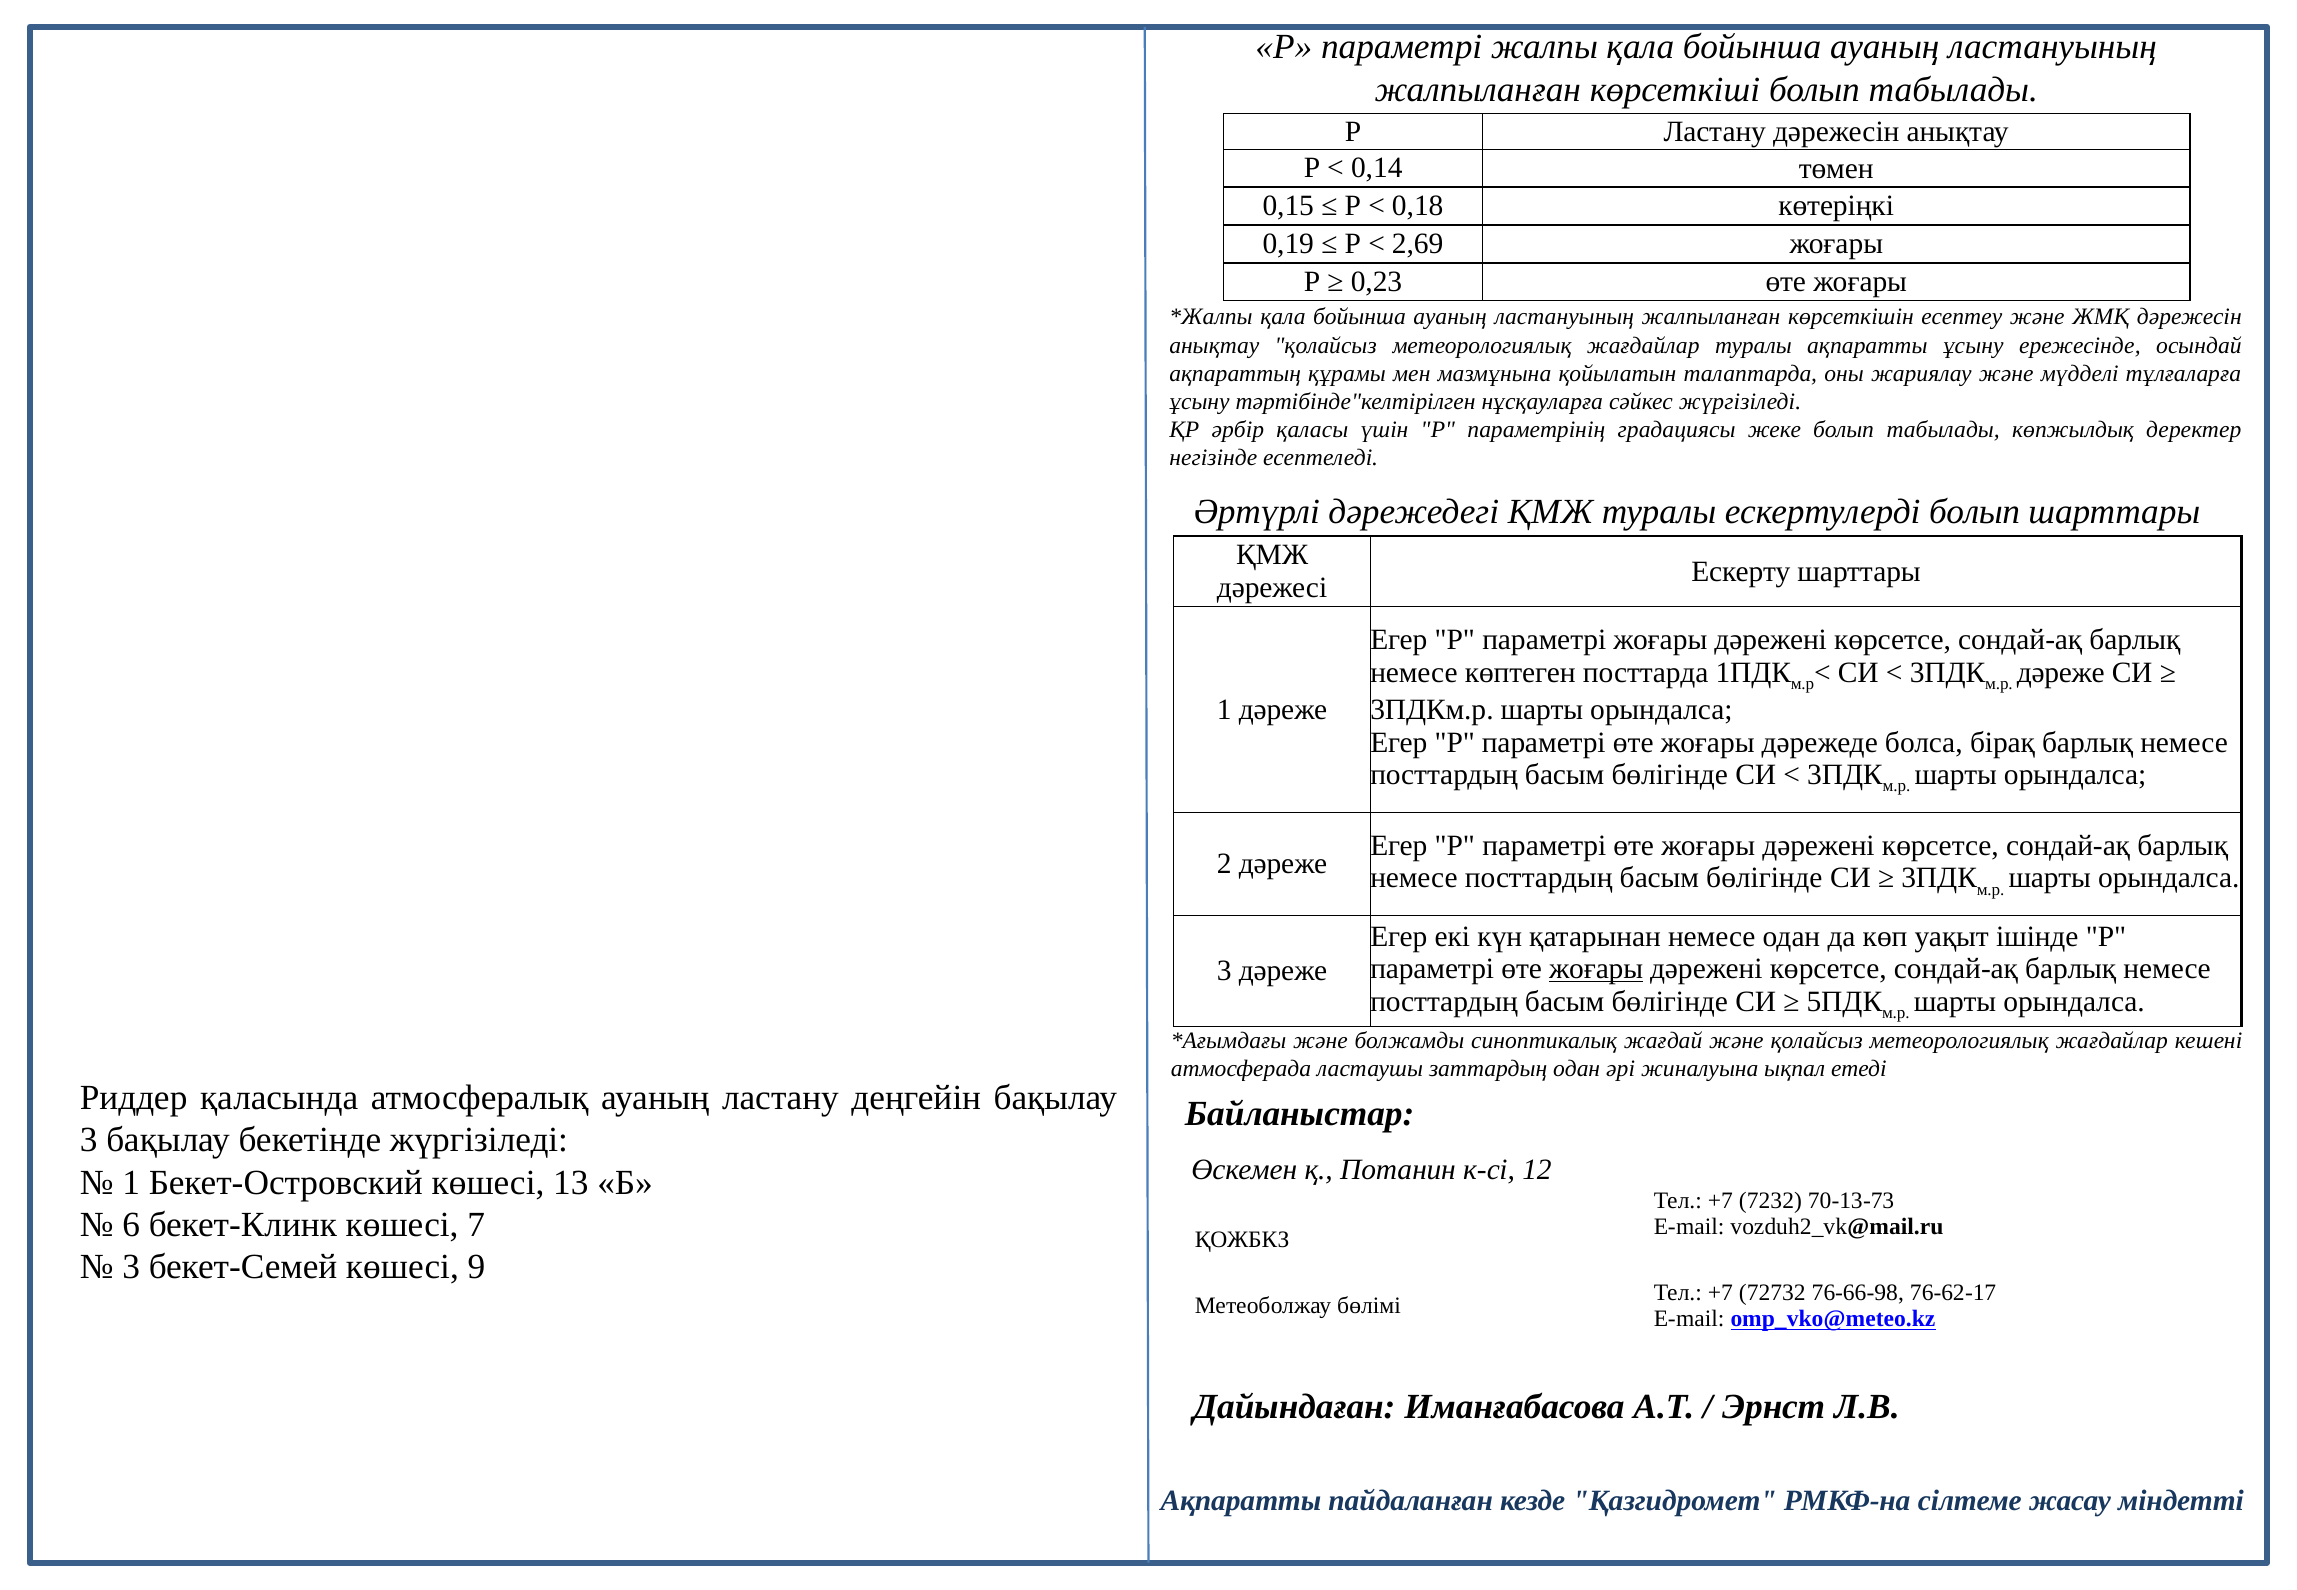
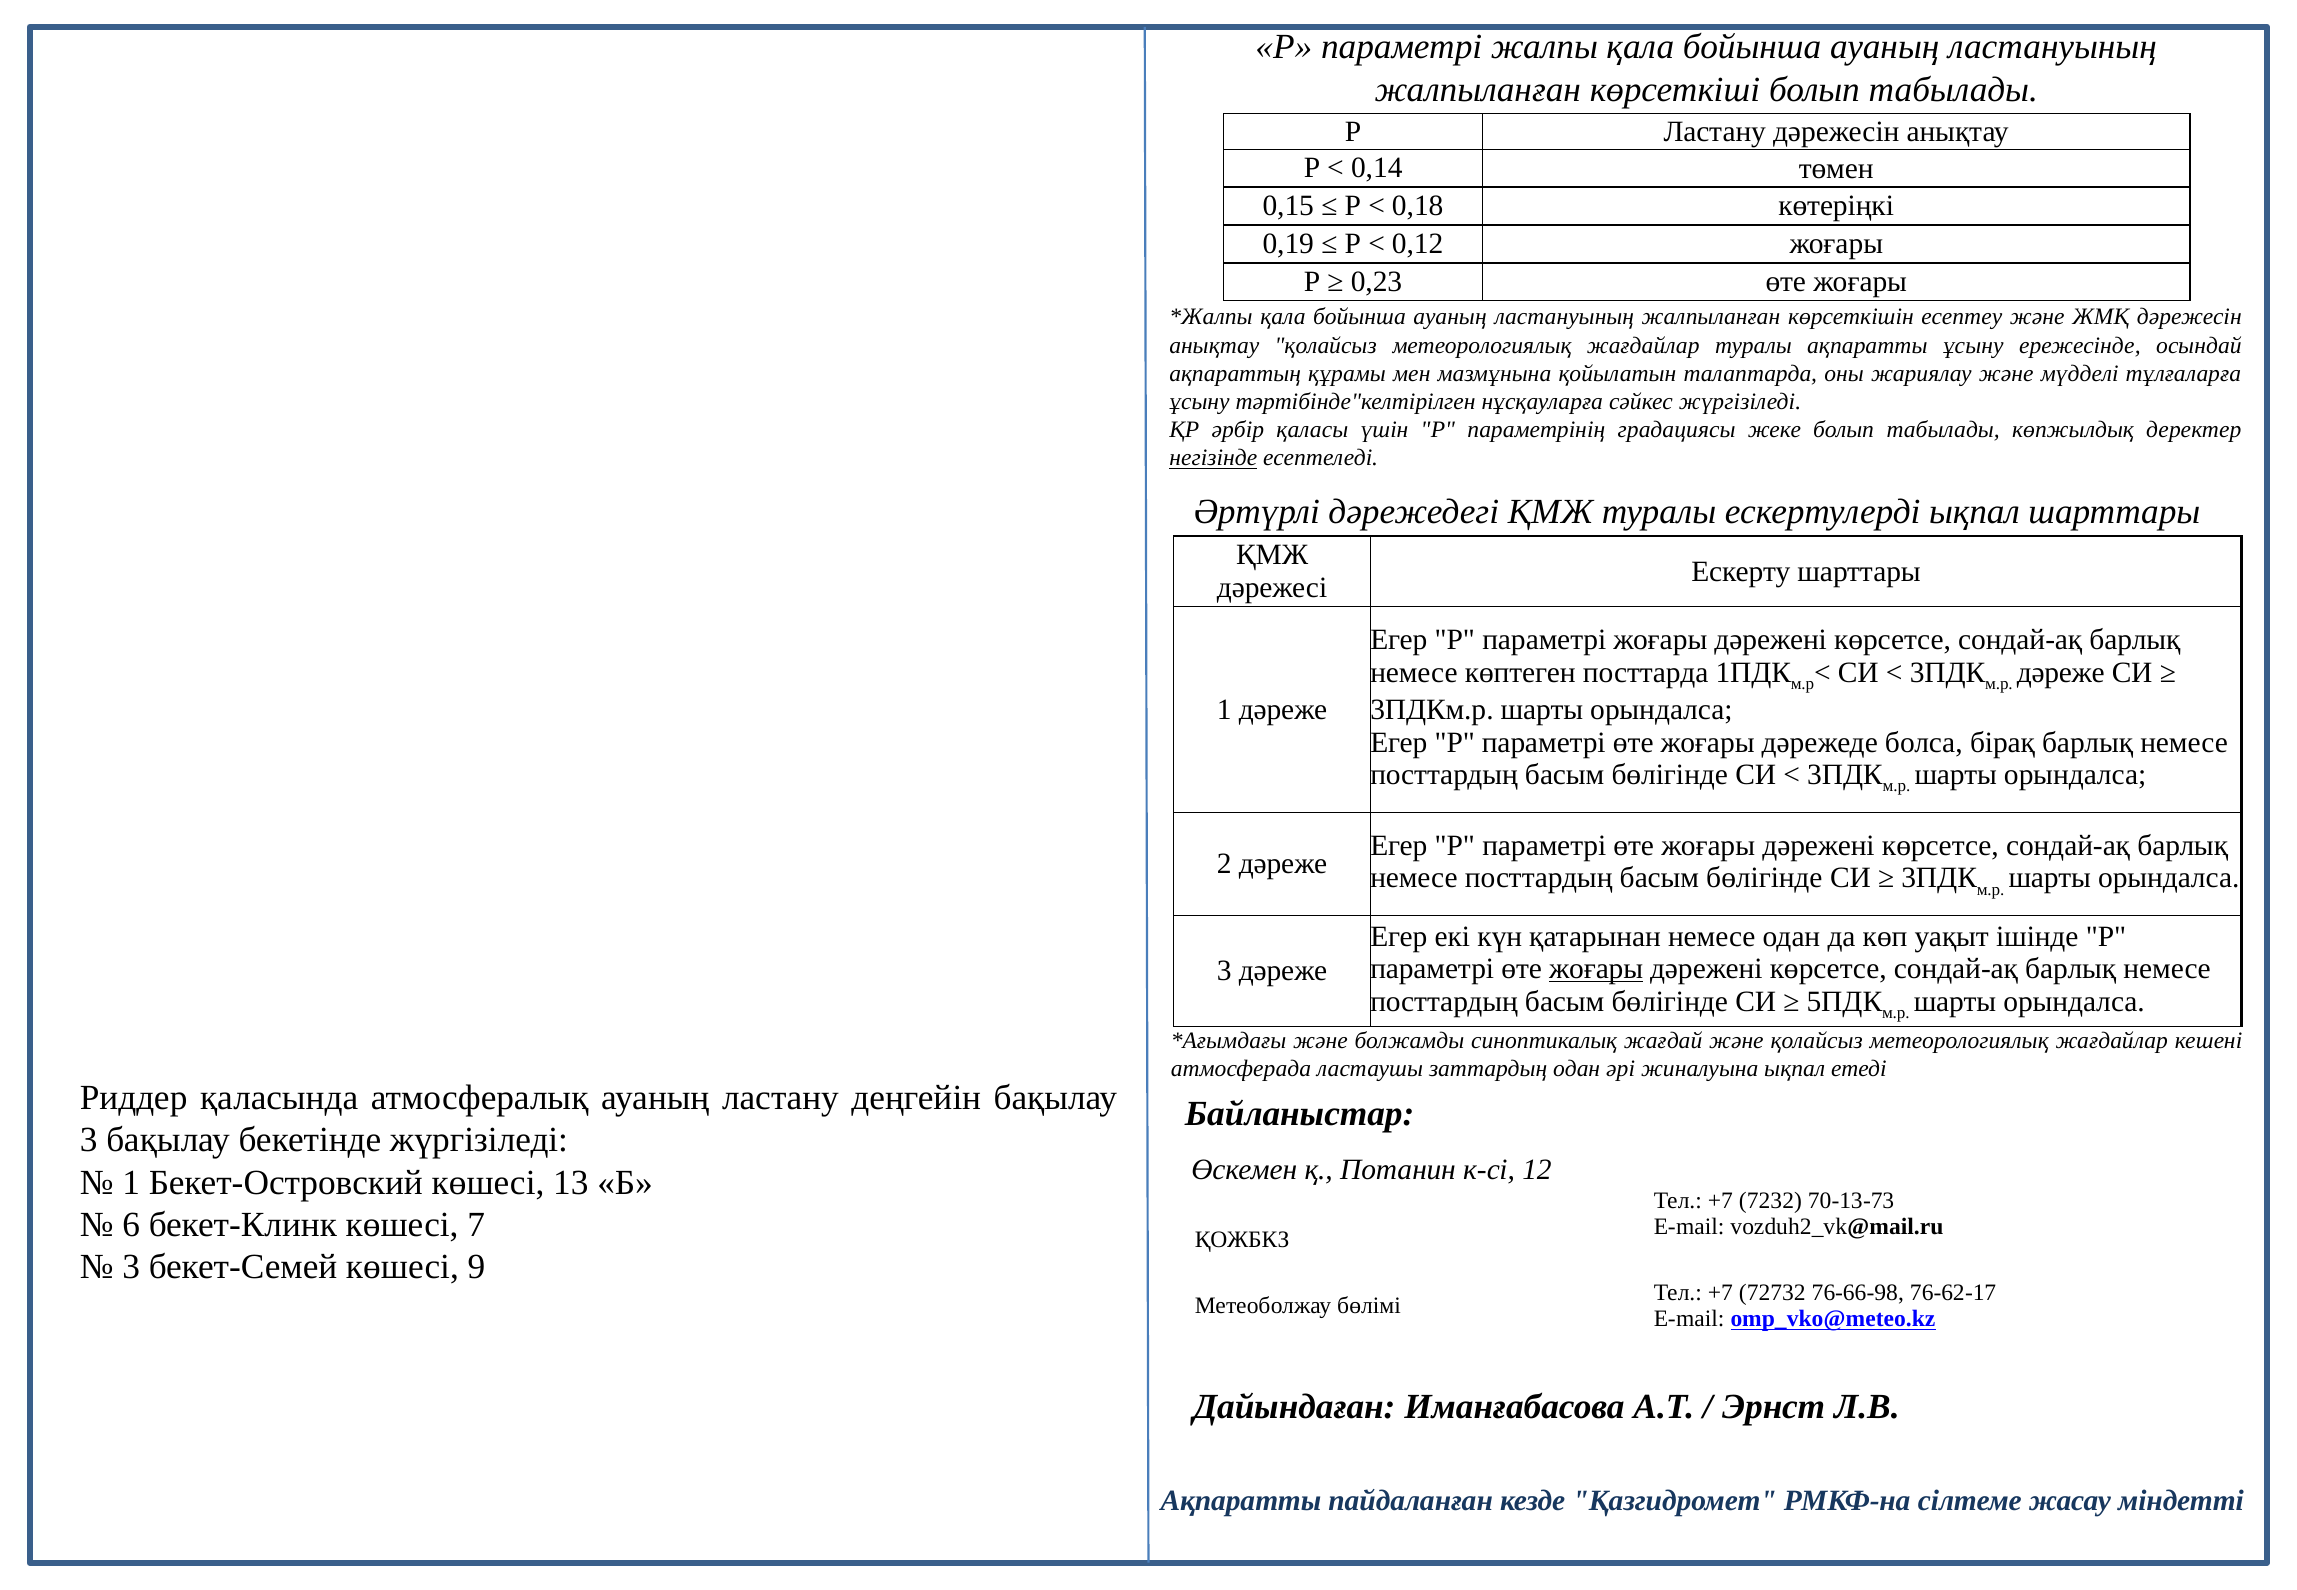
2,69: 2,69 -> 0,12
негізінде underline: none -> present
ескертулерді болып: болып -> ықпал
